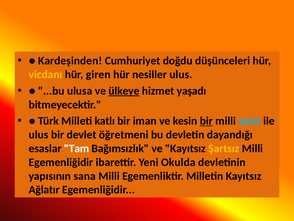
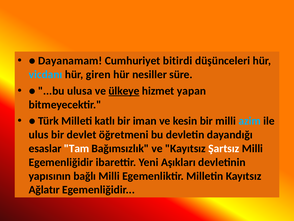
Kardeşinden: Kardeşinden -> Dayanamam
doğdu: doğdu -> bitirdi
vicdanı colour: yellow -> light blue
nesiller ulus: ulus -> süre
yaşadı: yaşadı -> yapan
bir at (206, 121) underline: present -> none
Şartsız colour: yellow -> white
Okulda: Okulda -> Aşıkları
sana: sana -> bağlı
